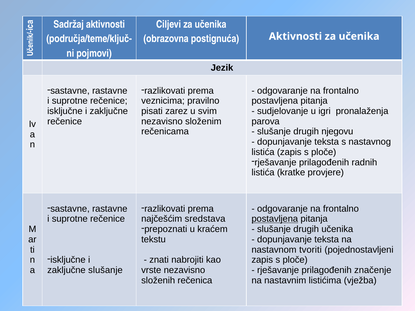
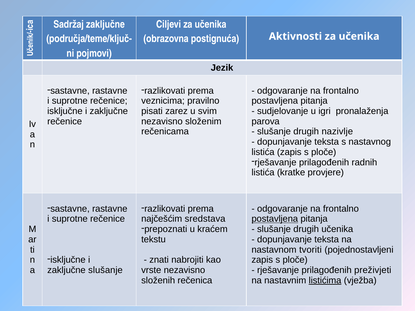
Sadržaj aktivnosti: aktivnosti -> zaključne
njegovu: njegovu -> nazivlje
značenje: značenje -> preživjeti
listićima underline: none -> present
